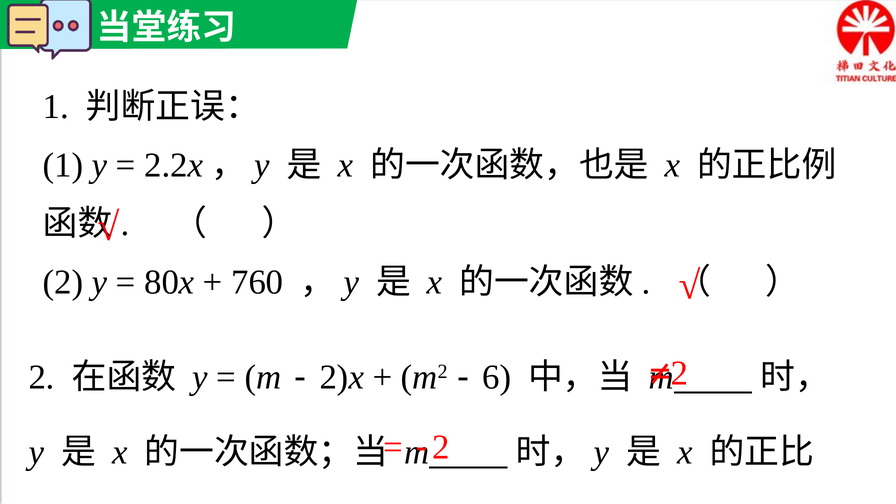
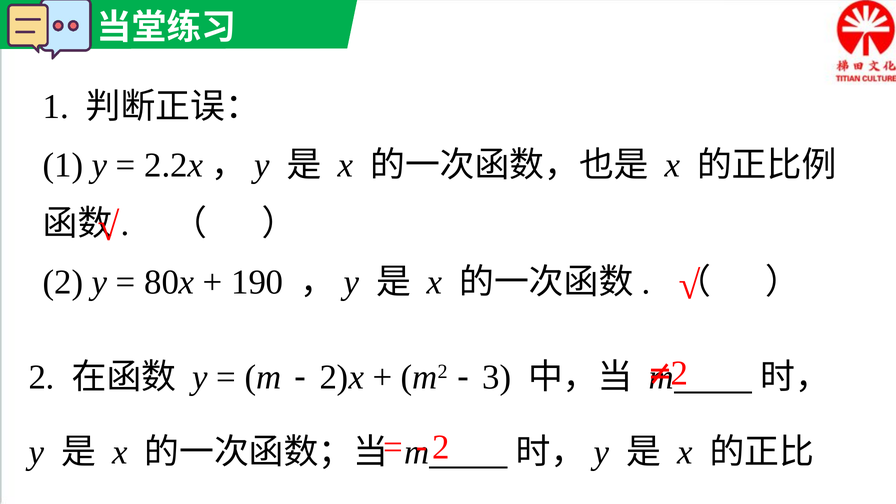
760: 760 -> 190
6: 6 -> 3
